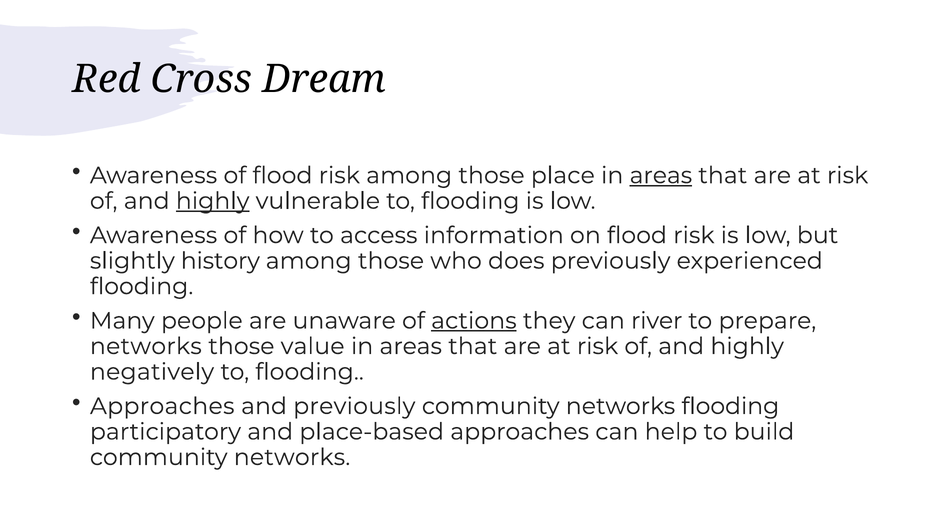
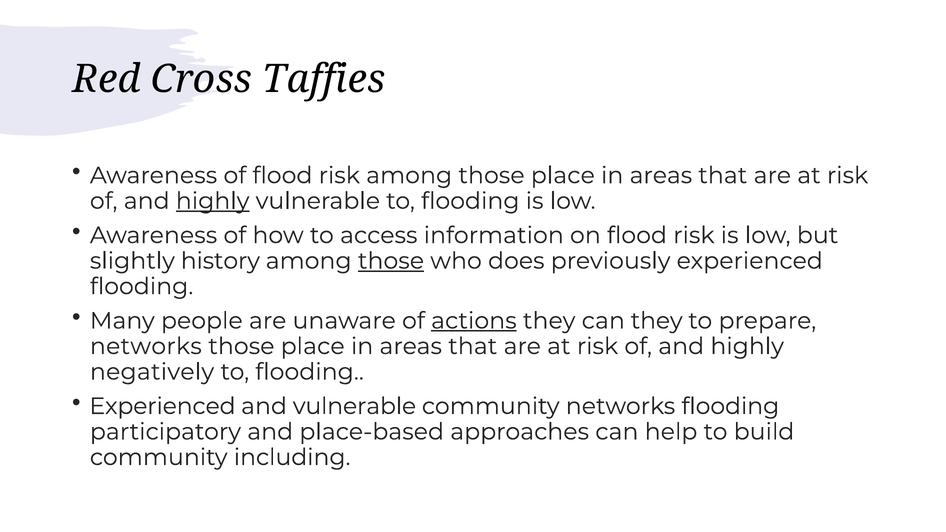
Dream: Dream -> Taffies
areas at (661, 175) underline: present -> none
those at (391, 261) underline: none -> present
can river: river -> they
value at (313, 346): value -> place
Approaches at (162, 406): Approaches -> Experienced
and previously: previously -> vulnerable
networks at (292, 457): networks -> including
